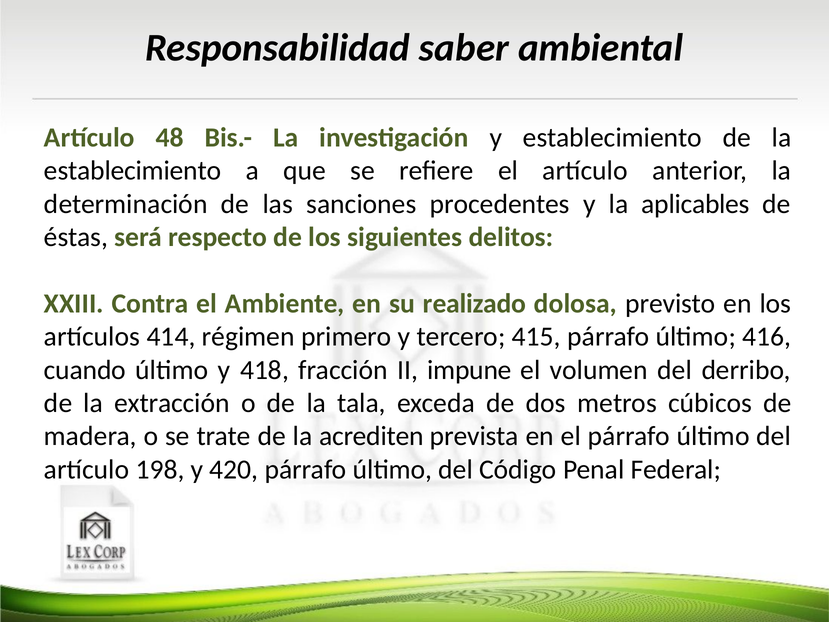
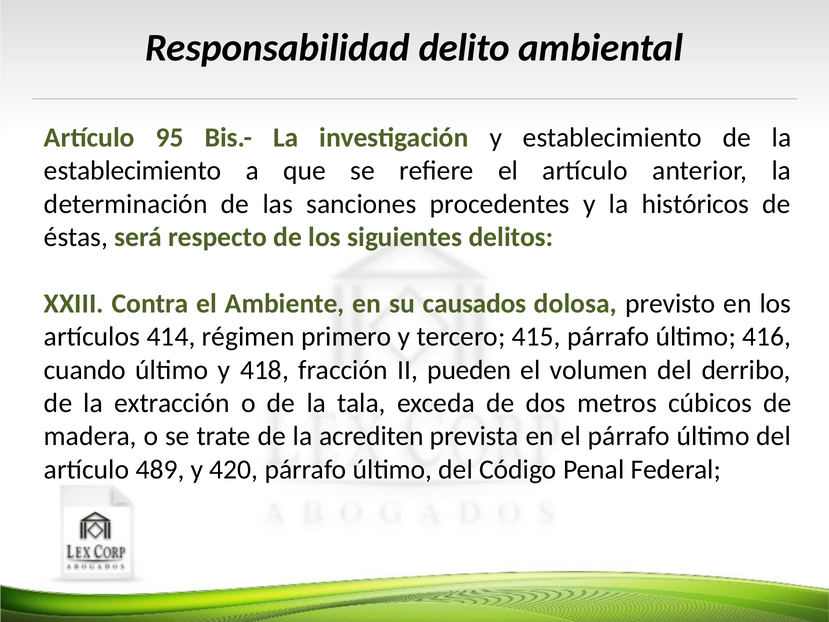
saber: saber -> delito
48: 48 -> 95
aplicables: aplicables -> históricos
realizado: realizado -> causados
impune: impune -> pueden
198: 198 -> 489
